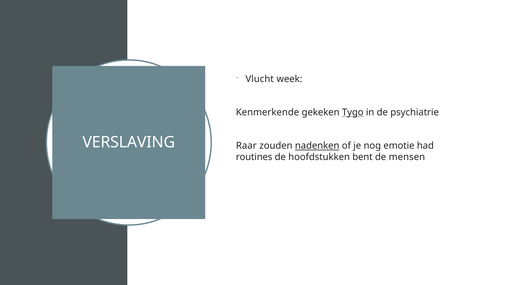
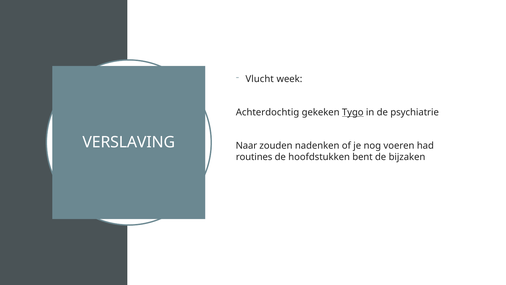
Kenmerkende: Kenmerkende -> Achterdochtig
Raar: Raar -> Naar
nadenken underline: present -> none
emotie: emotie -> voeren
mensen: mensen -> bijzaken
